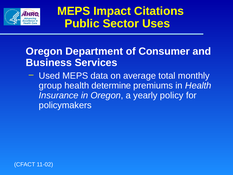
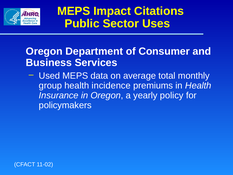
determine: determine -> incidence
